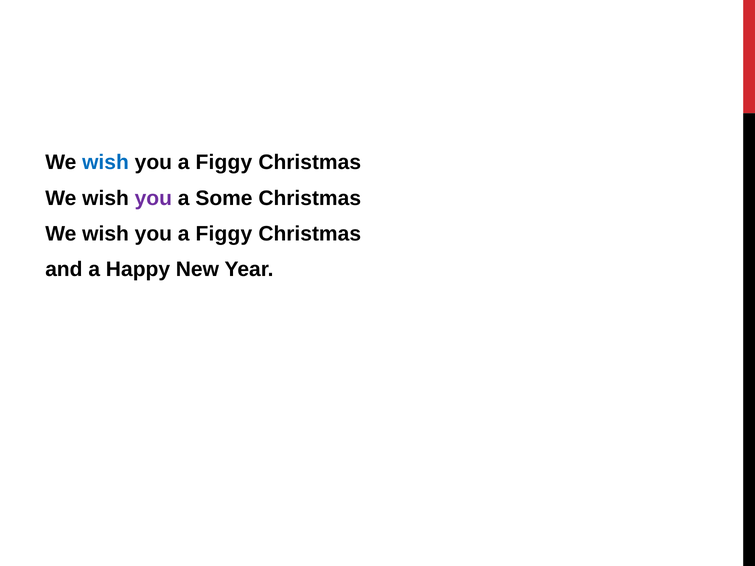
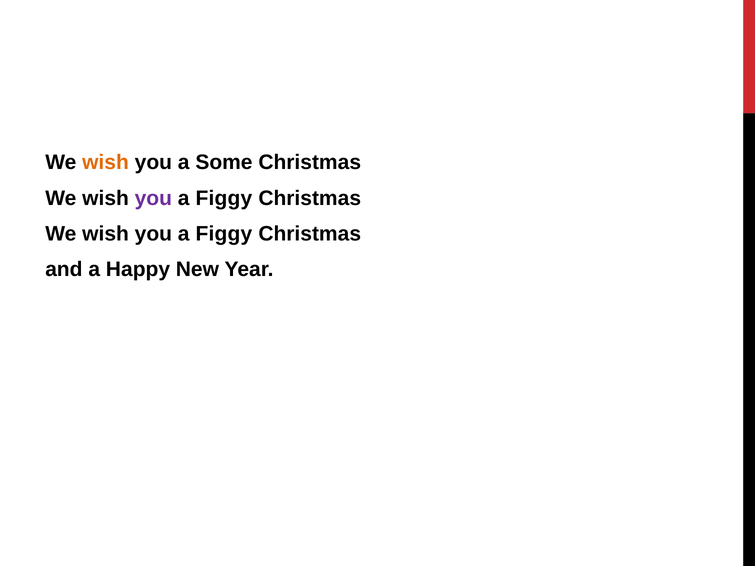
wish at (106, 163) colour: blue -> orange
Figgy at (224, 163): Figgy -> Some
Some at (224, 198): Some -> Figgy
